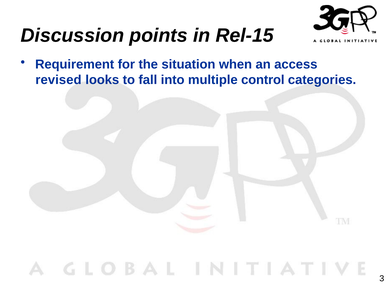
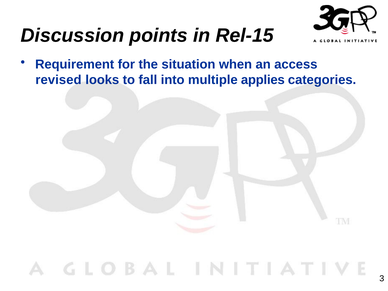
control: control -> applies
